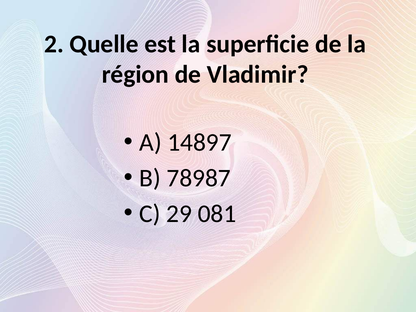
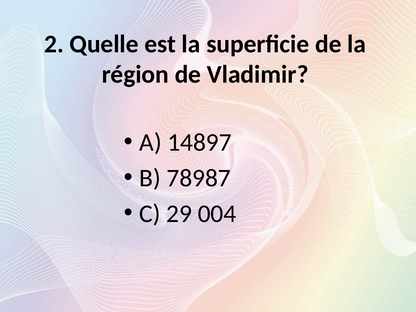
081: 081 -> 004
